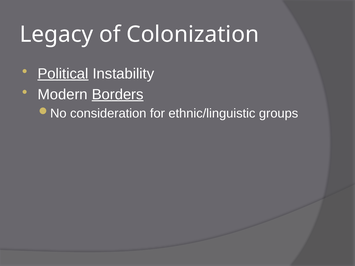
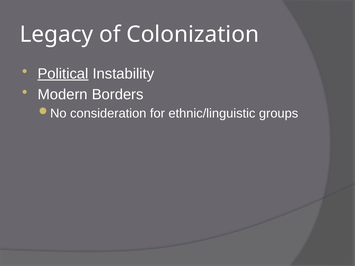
Borders underline: present -> none
